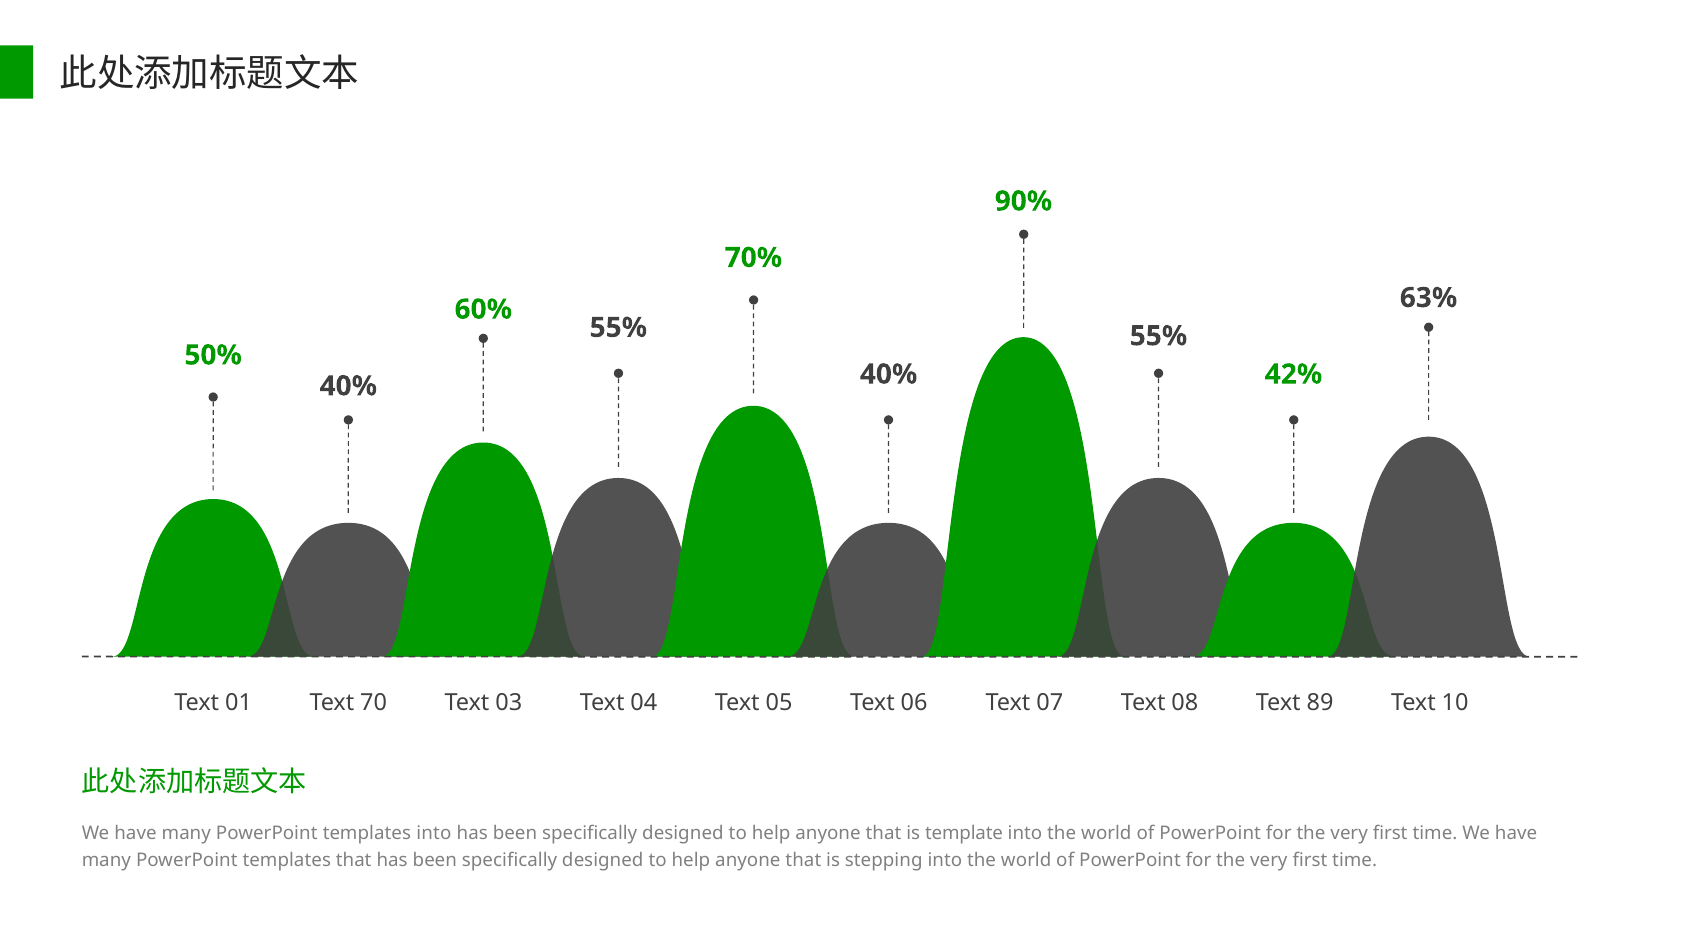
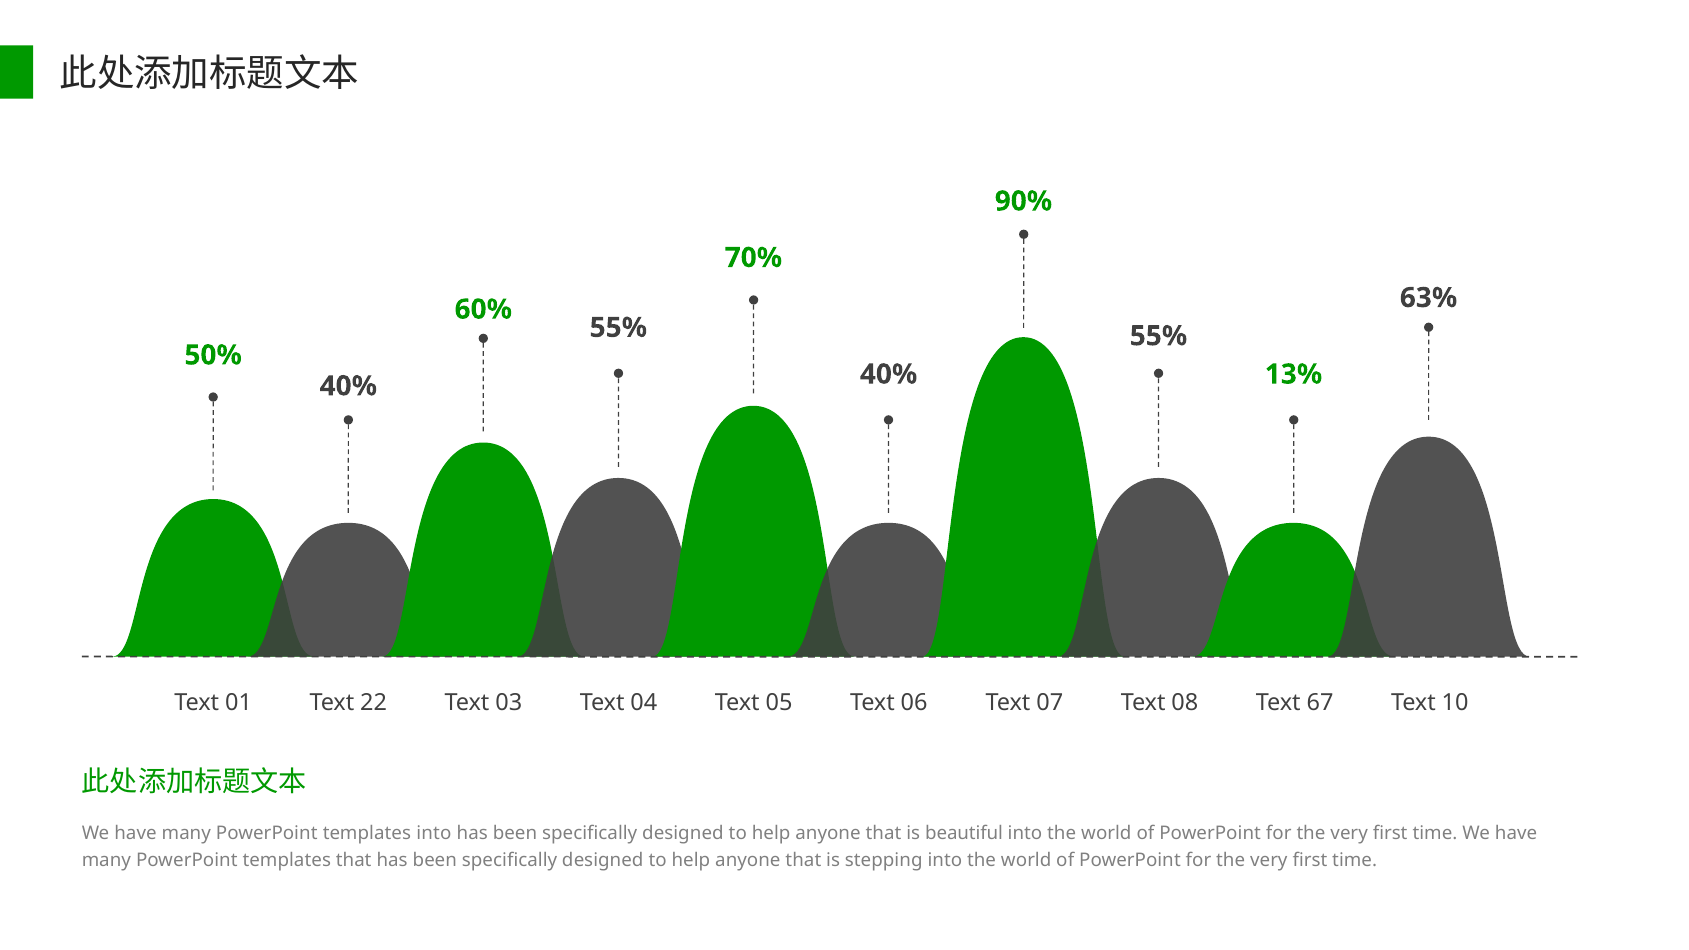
42%: 42% -> 13%
70: 70 -> 22
89: 89 -> 67
template: template -> beautiful
